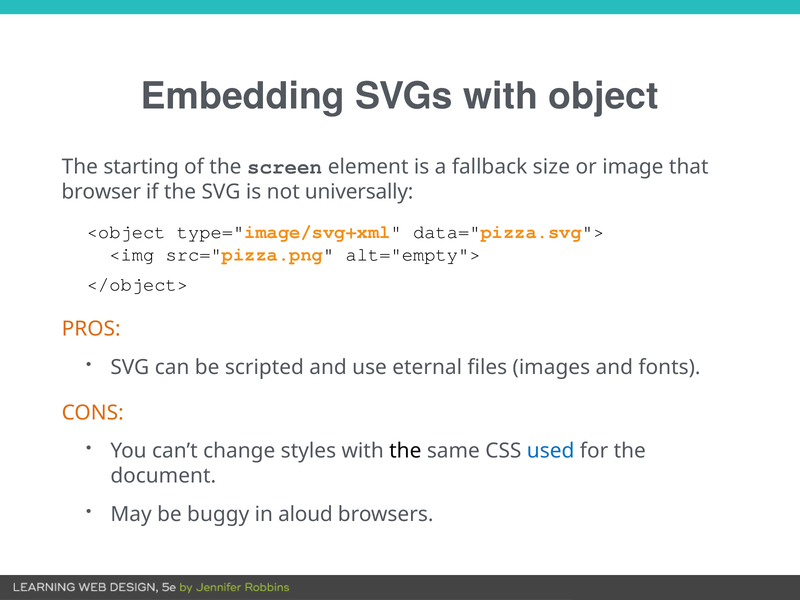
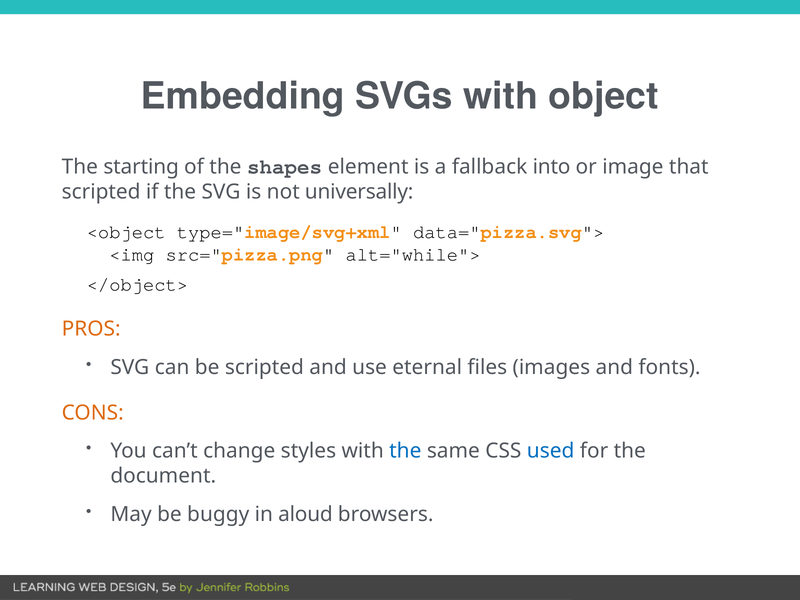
screen: screen -> shapes
size: size -> into
browser at (101, 192): browser -> scripted
alt="empty">: alt="empty"> -> alt="while">
the at (405, 451) colour: black -> blue
